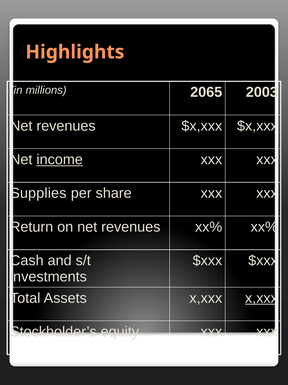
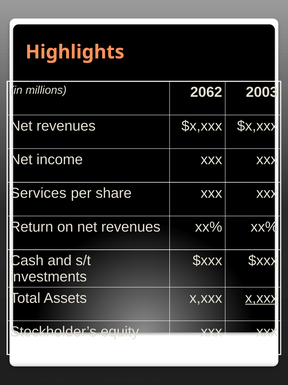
2065: 2065 -> 2062
income underline: present -> none
Supplies: Supplies -> Services
